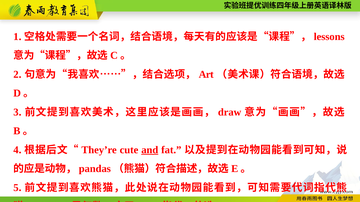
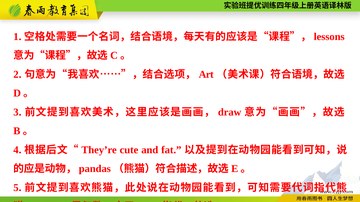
and underline: present -> none
